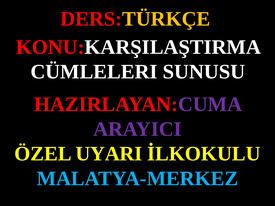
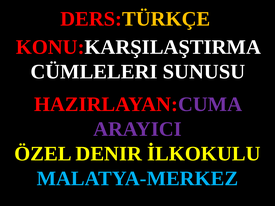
UYARI: UYARI -> DENIR
